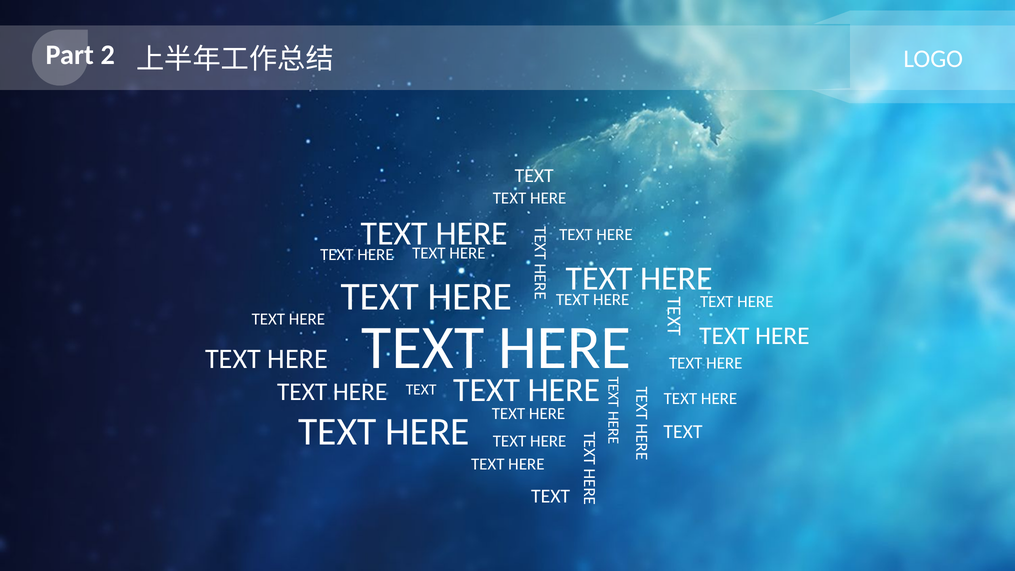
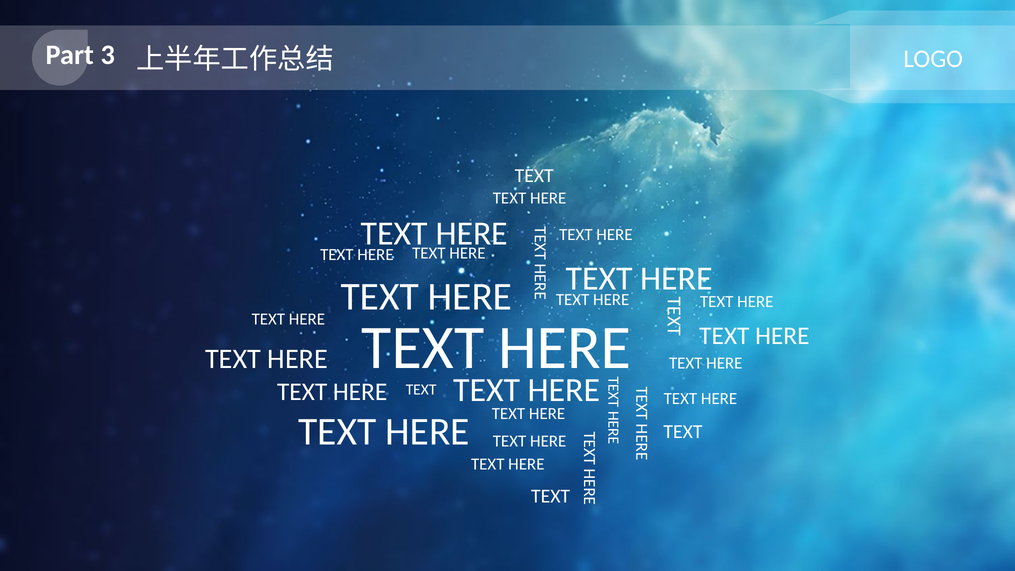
2: 2 -> 3
